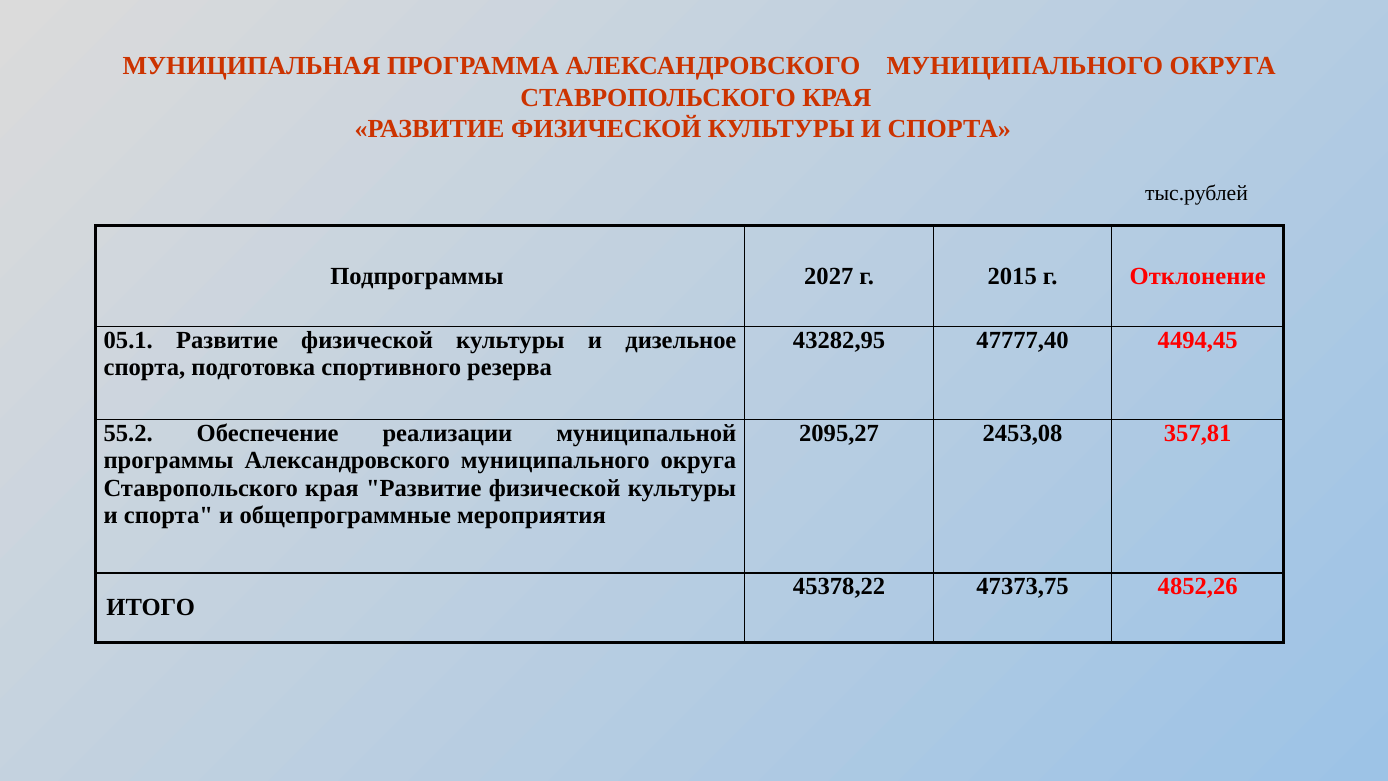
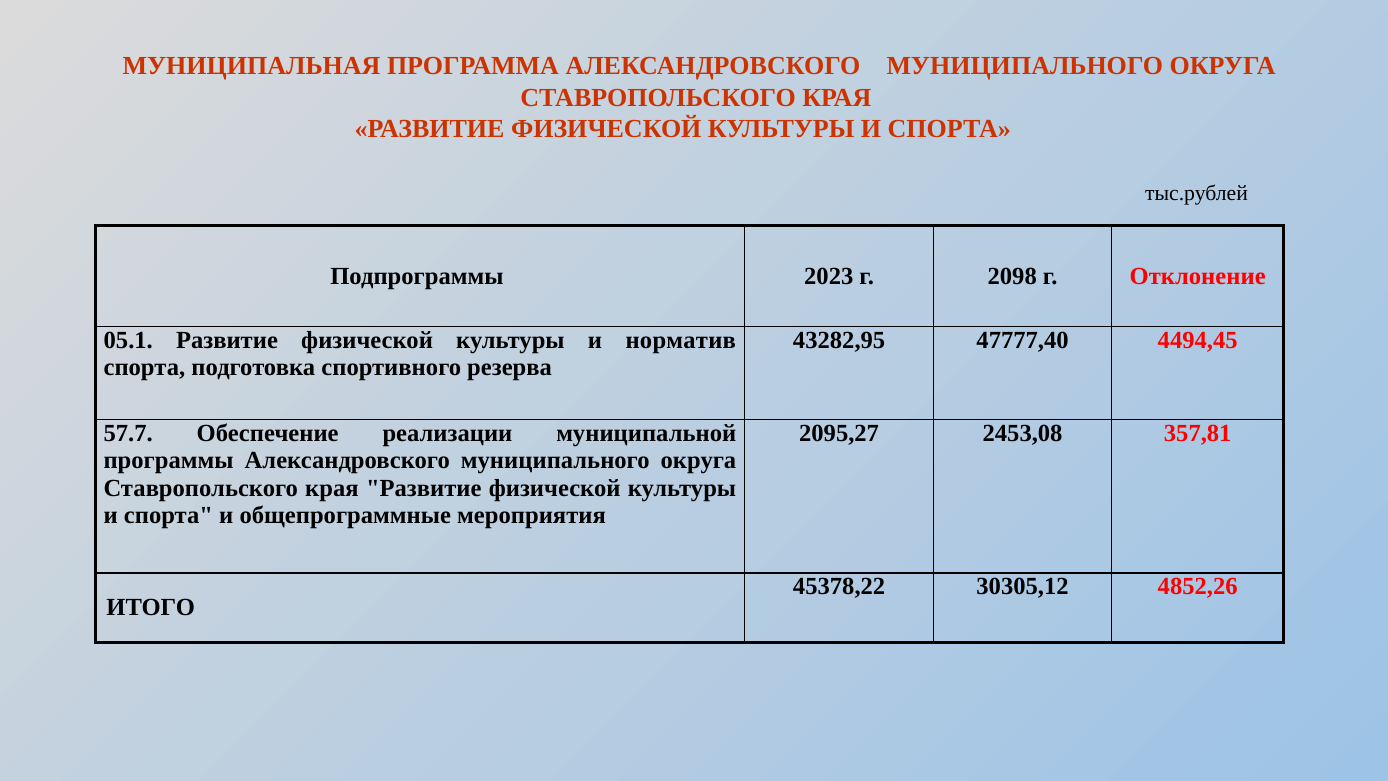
2027: 2027 -> 2023
2015: 2015 -> 2098
дизельное: дизельное -> норматив
55.2: 55.2 -> 57.7
47373,75: 47373,75 -> 30305,12
